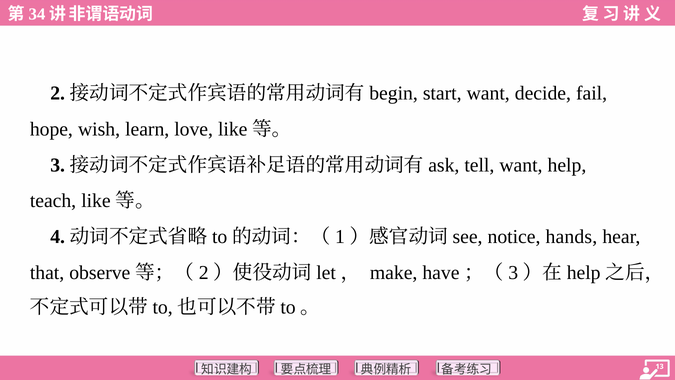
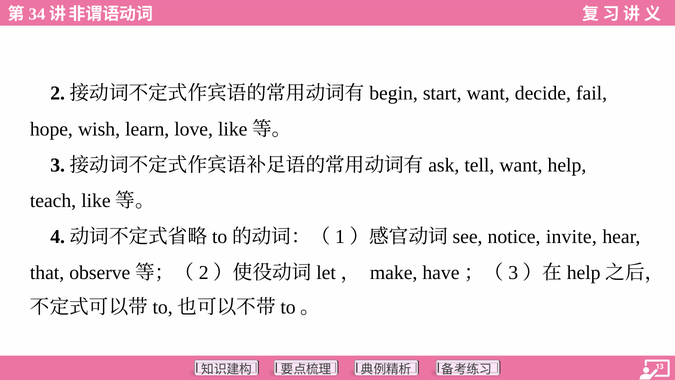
hands: hands -> invite
